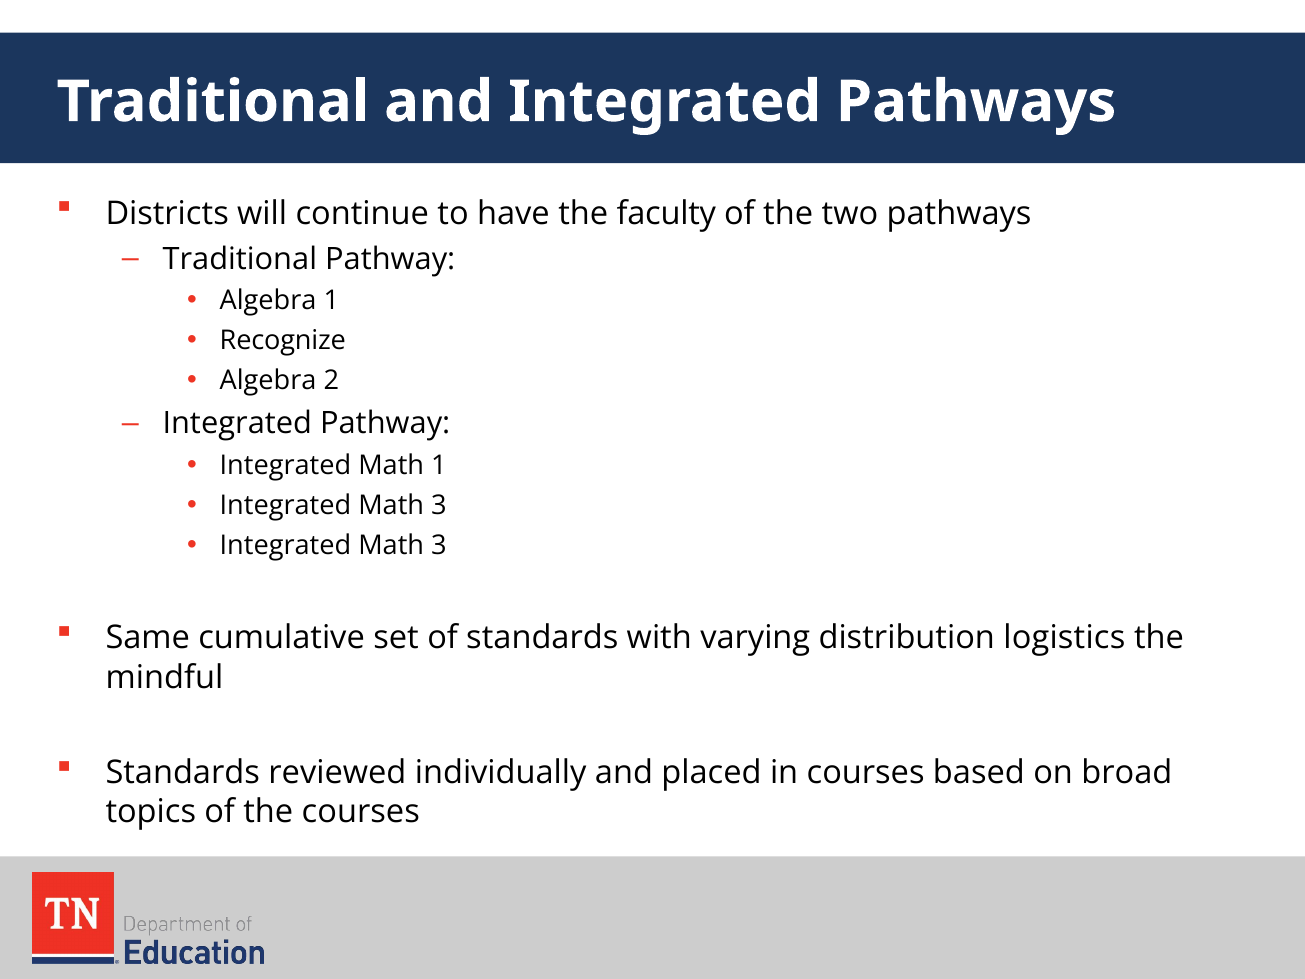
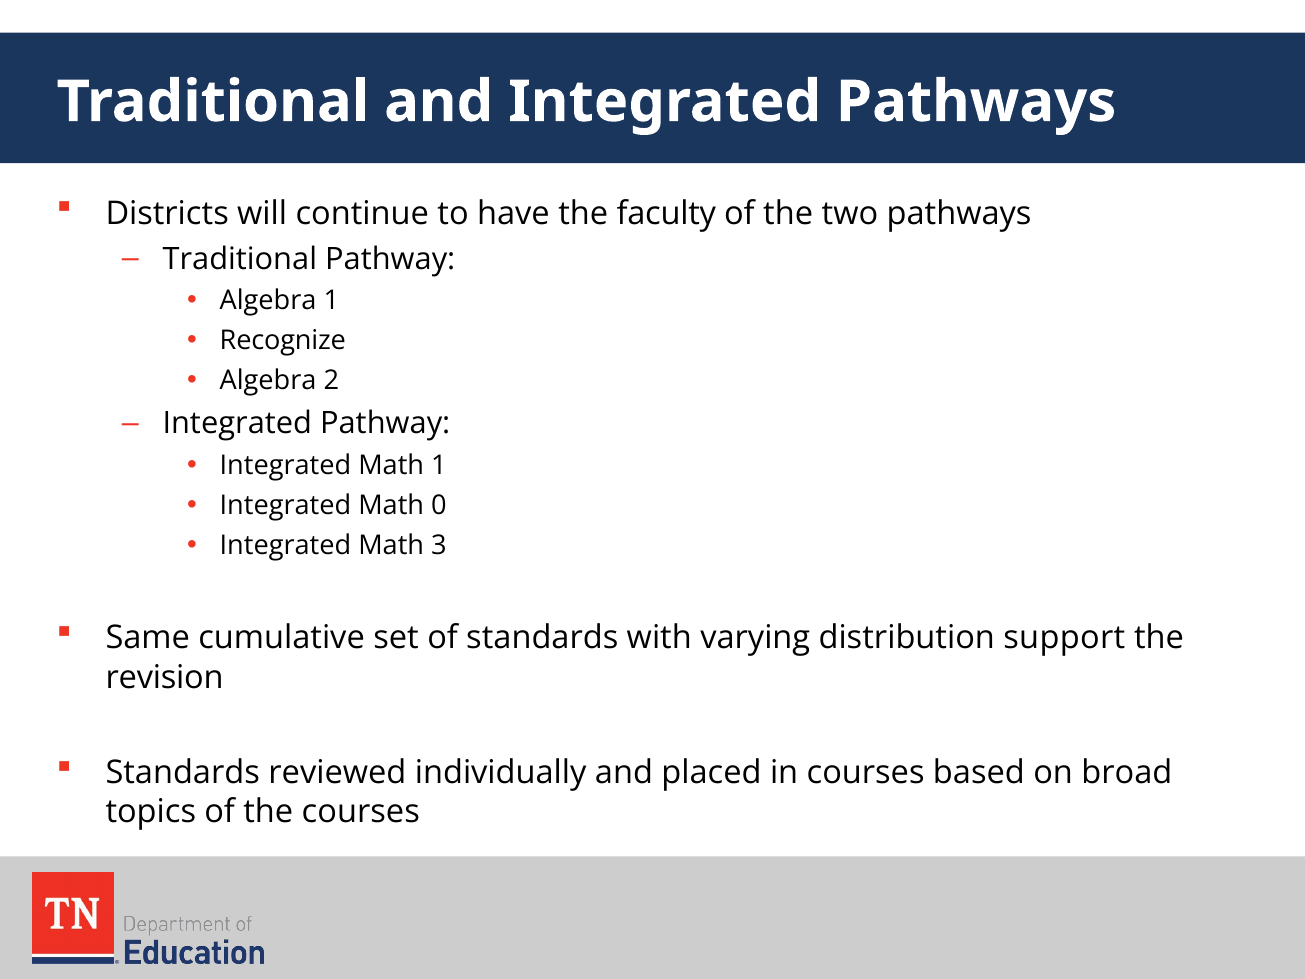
3 at (439, 505): 3 -> 0
logistics: logistics -> support
mindful: mindful -> revision
